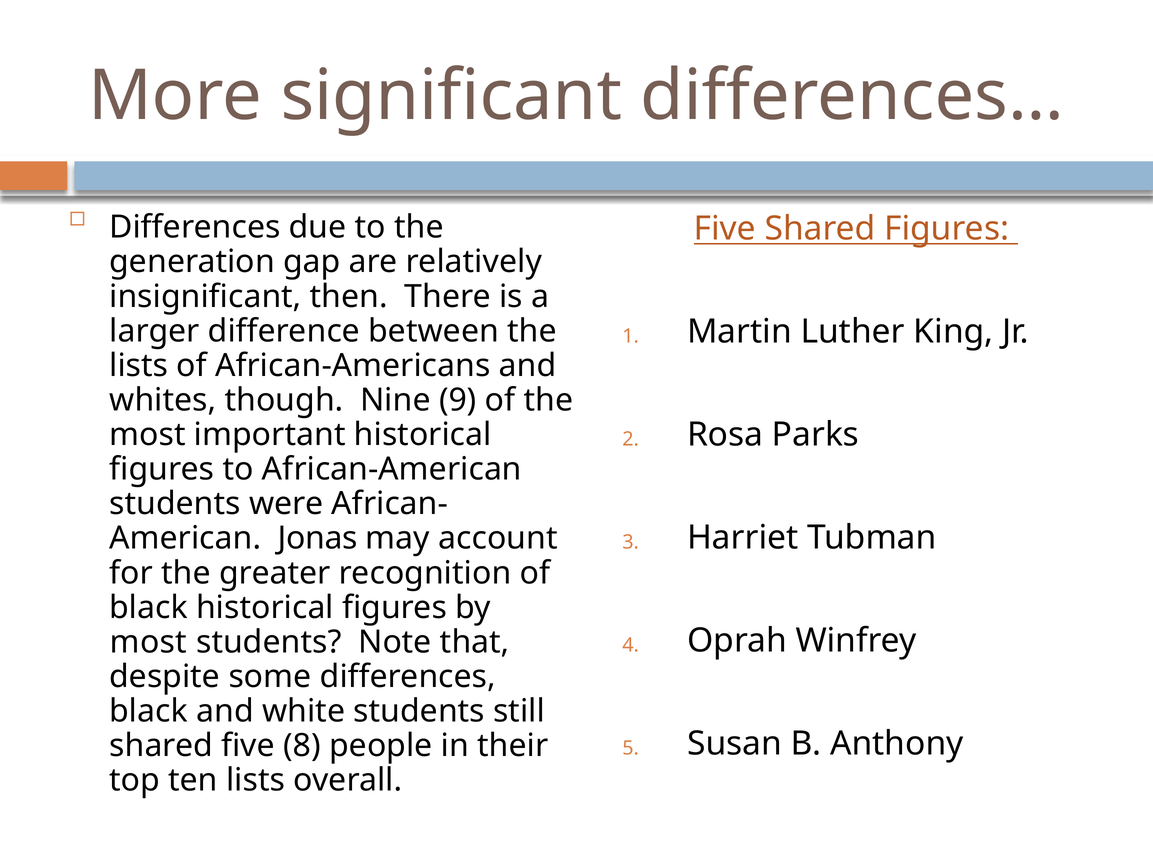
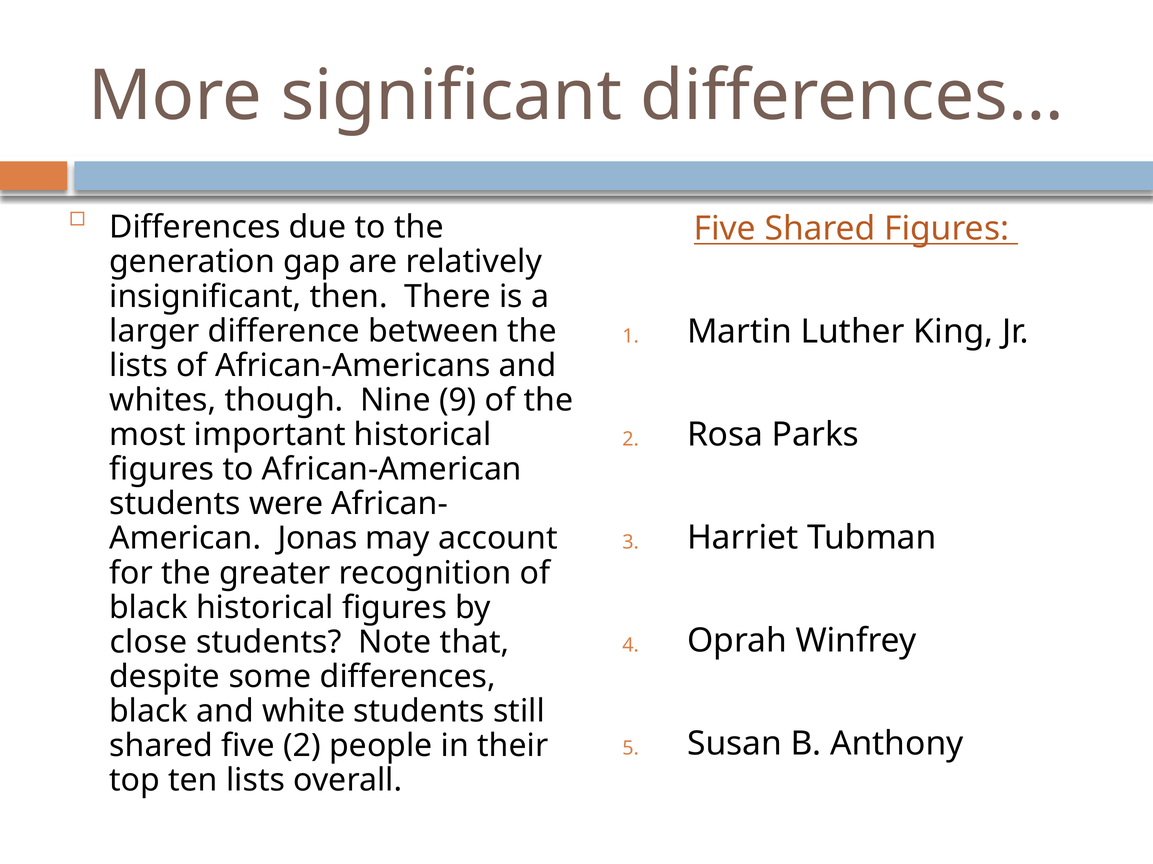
most at (148, 643): most -> close
five 8: 8 -> 2
